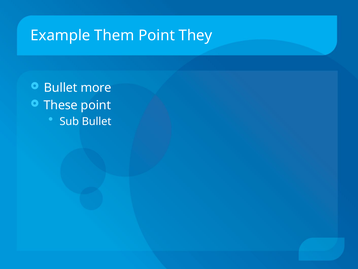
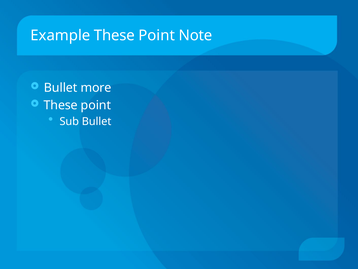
Example Them: Them -> These
They: They -> Note
